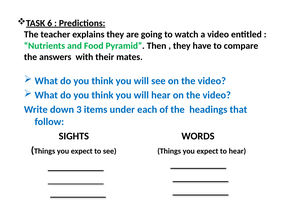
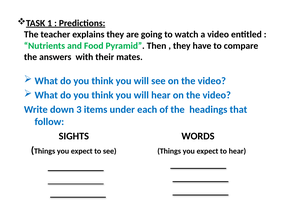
6: 6 -> 1
